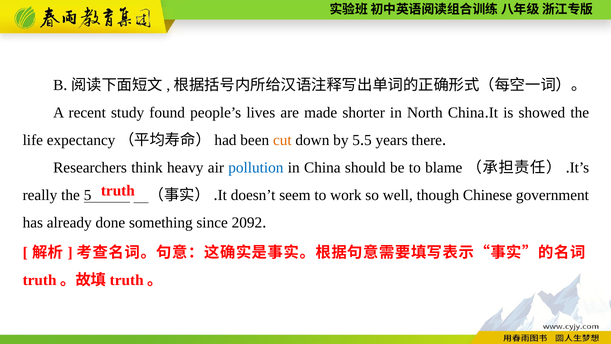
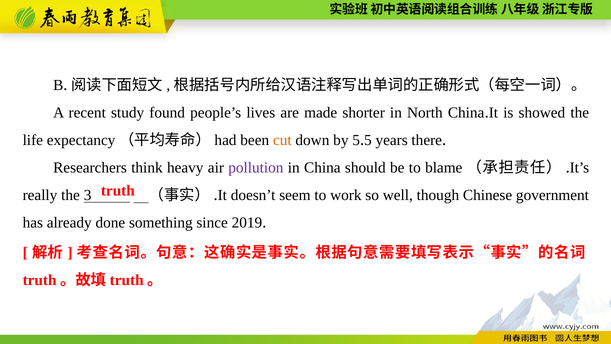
pollution colour: blue -> purple
the 5: 5 -> 3
2092: 2092 -> 2019
